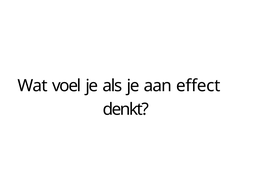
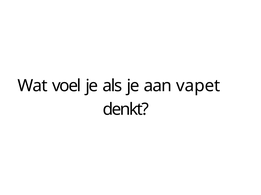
effect: effect -> vapet
